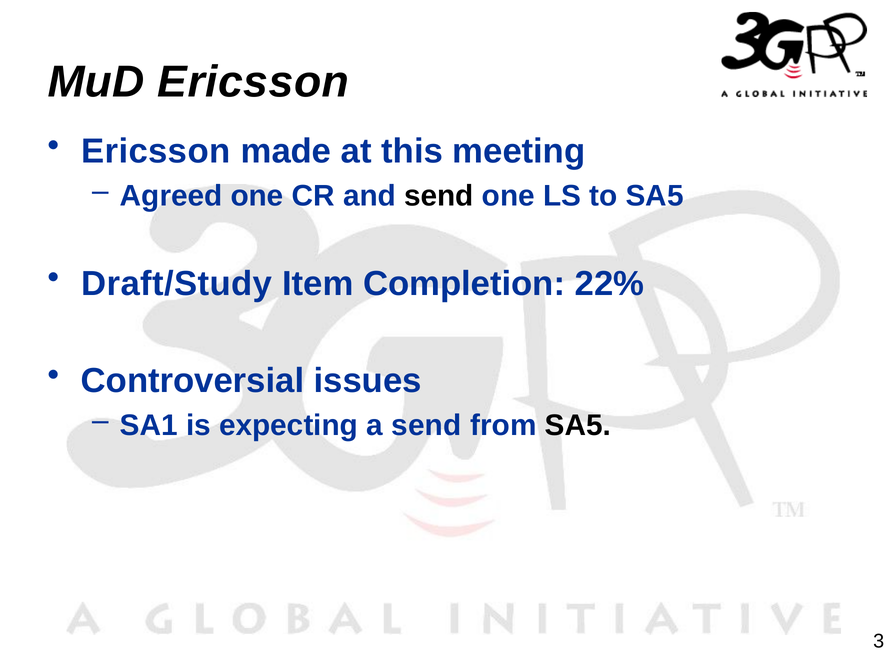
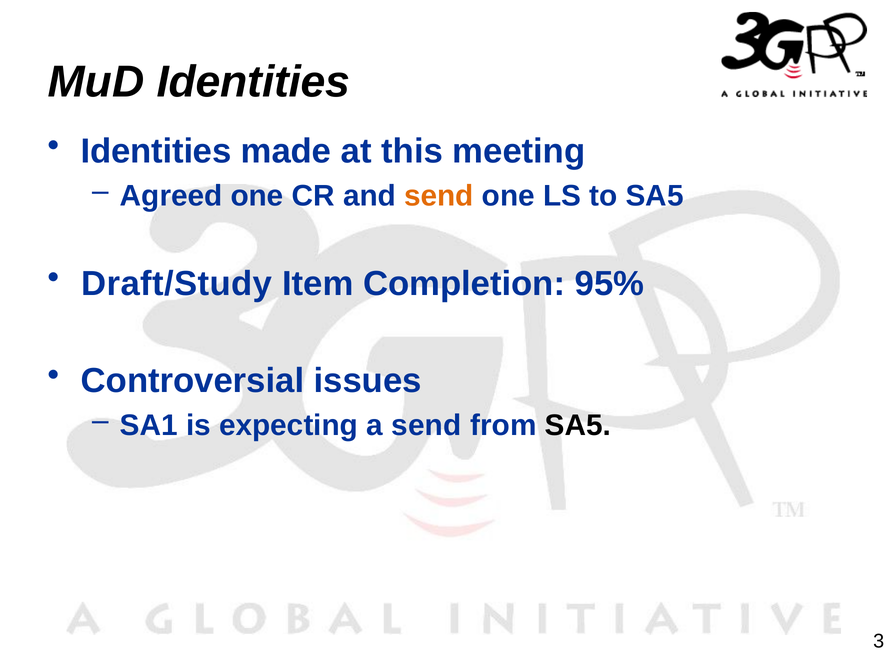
MuD Ericsson: Ericsson -> Identities
Ericsson at (156, 151): Ericsson -> Identities
send at (439, 196) colour: black -> orange
22%: 22% -> 95%
